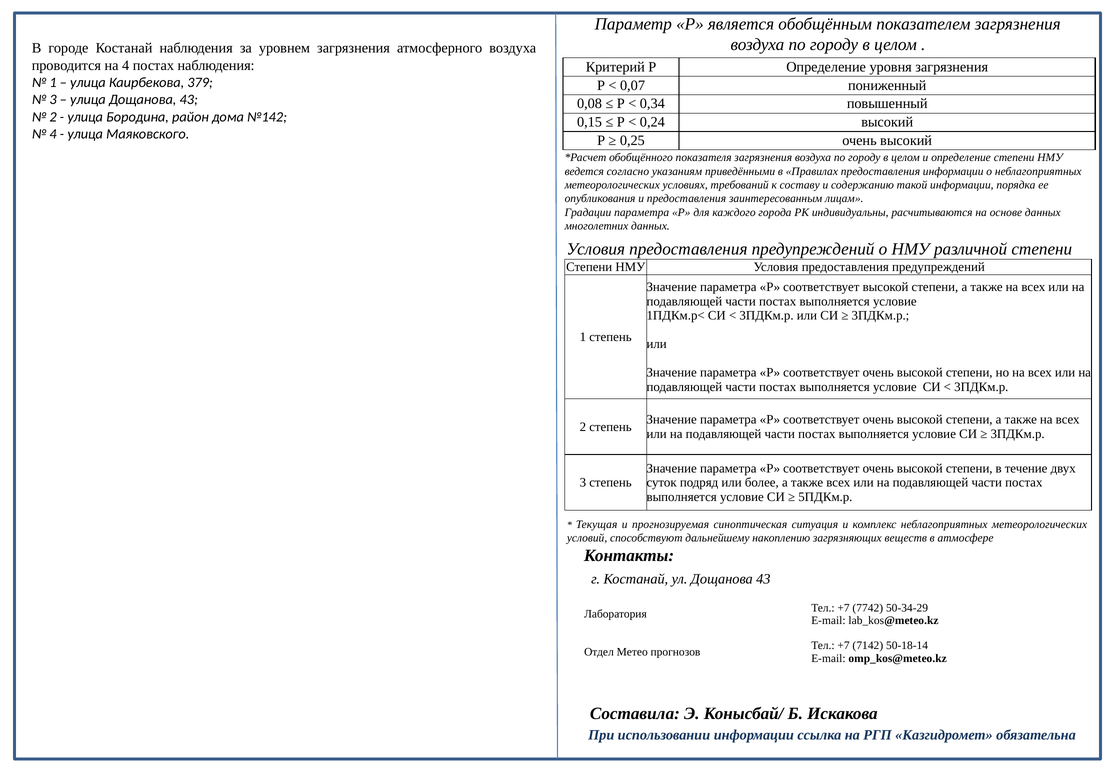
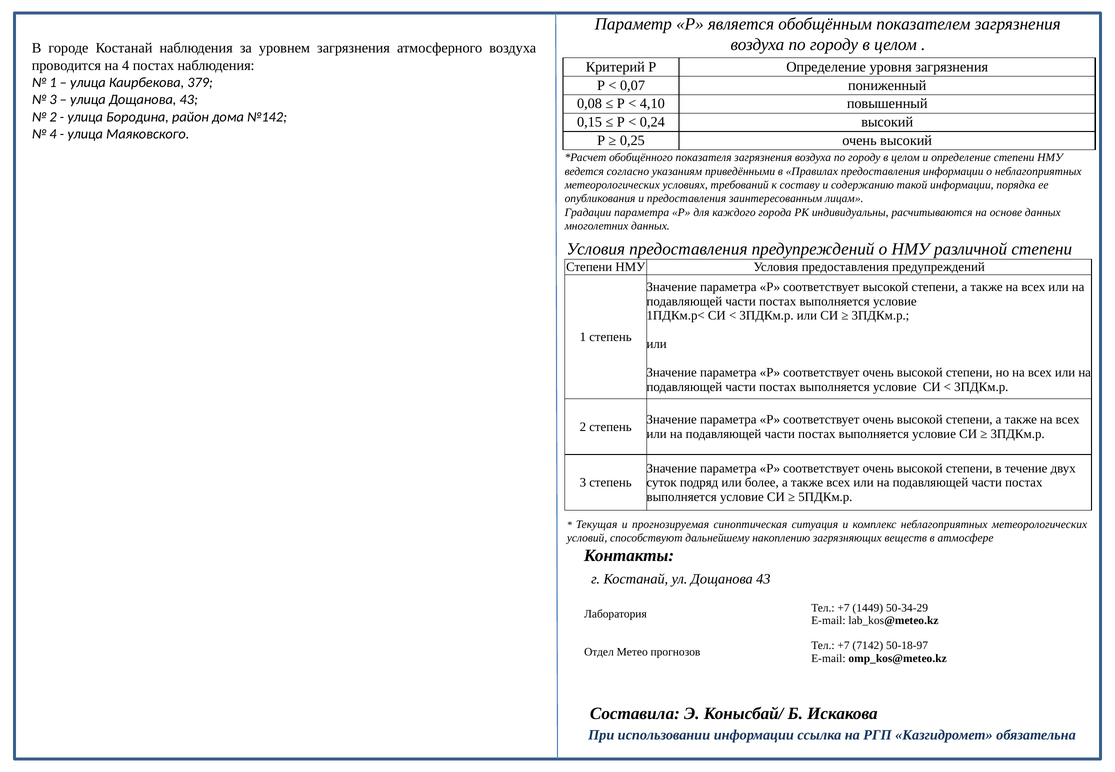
0,34: 0,34 -> 4,10
7742: 7742 -> 1449
50-18-14: 50-18-14 -> 50-18-97
